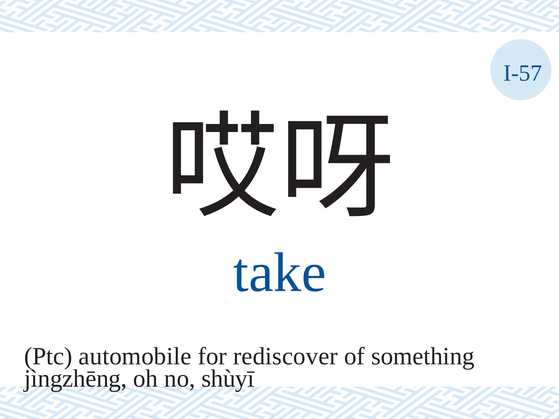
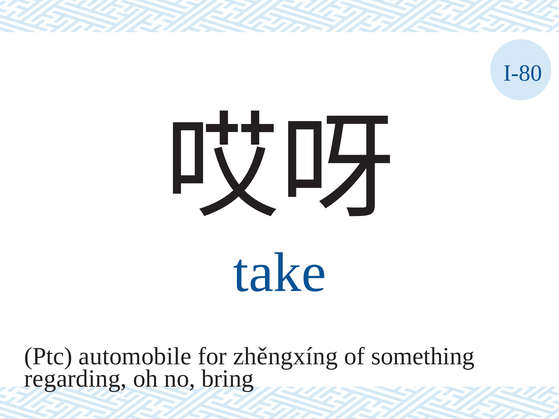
I-57: I-57 -> I-80
rediscover: rediscover -> zhěngxíng
jìngzhēng: jìngzhēng -> regarding
shùyī: shùyī -> bring
